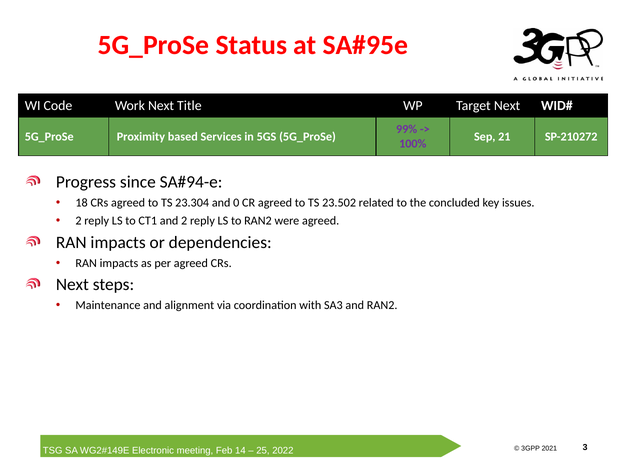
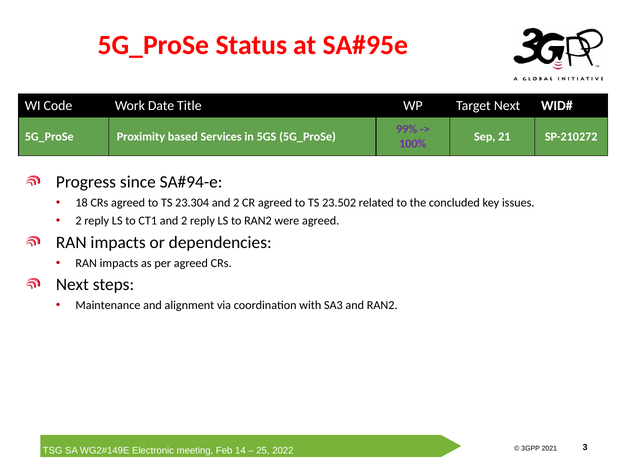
Work Next: Next -> Date
23.304 and 0: 0 -> 2
